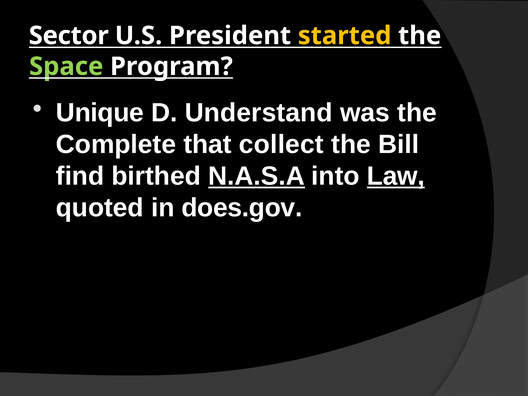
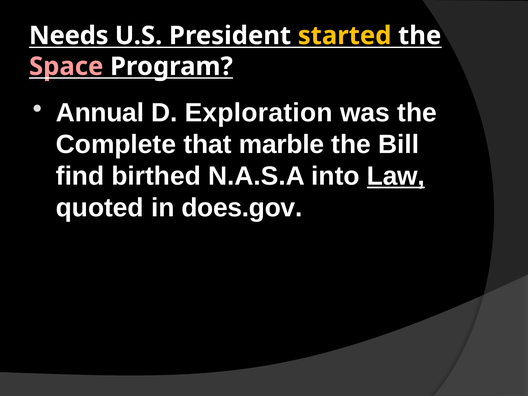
Sector: Sector -> Needs
Space colour: light green -> pink
Unique: Unique -> Annual
Understand: Understand -> Exploration
collect: collect -> marble
N.A.S.A underline: present -> none
